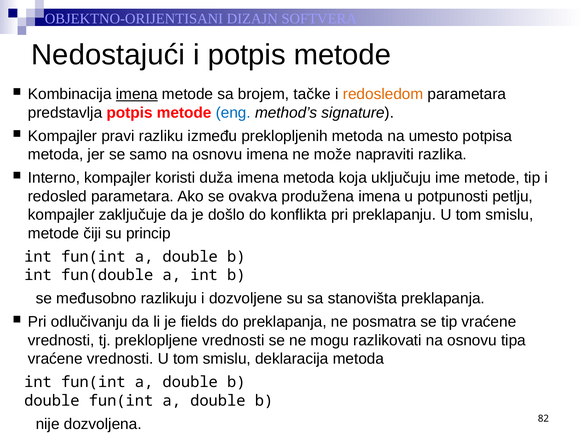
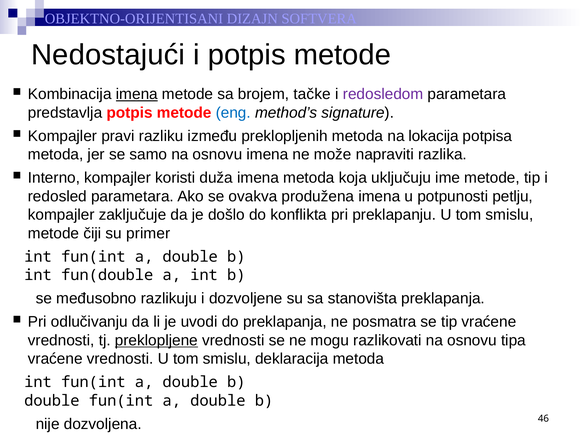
redosledom colour: orange -> purple
umesto: umesto -> lokacija
princip: princip -> primer
fields: fields -> uvodi
preklopljene underline: none -> present
82: 82 -> 46
